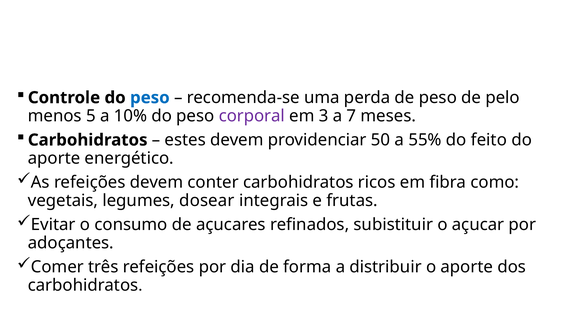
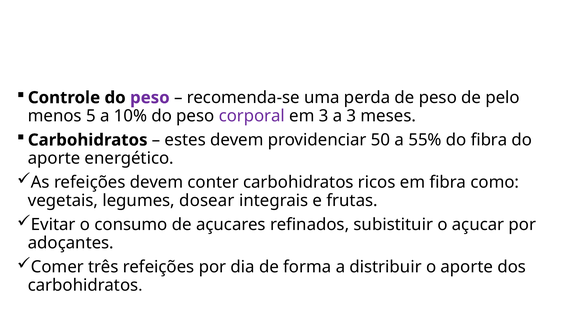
peso at (150, 98) colour: blue -> purple
a 7: 7 -> 3
do feito: feito -> fibra
